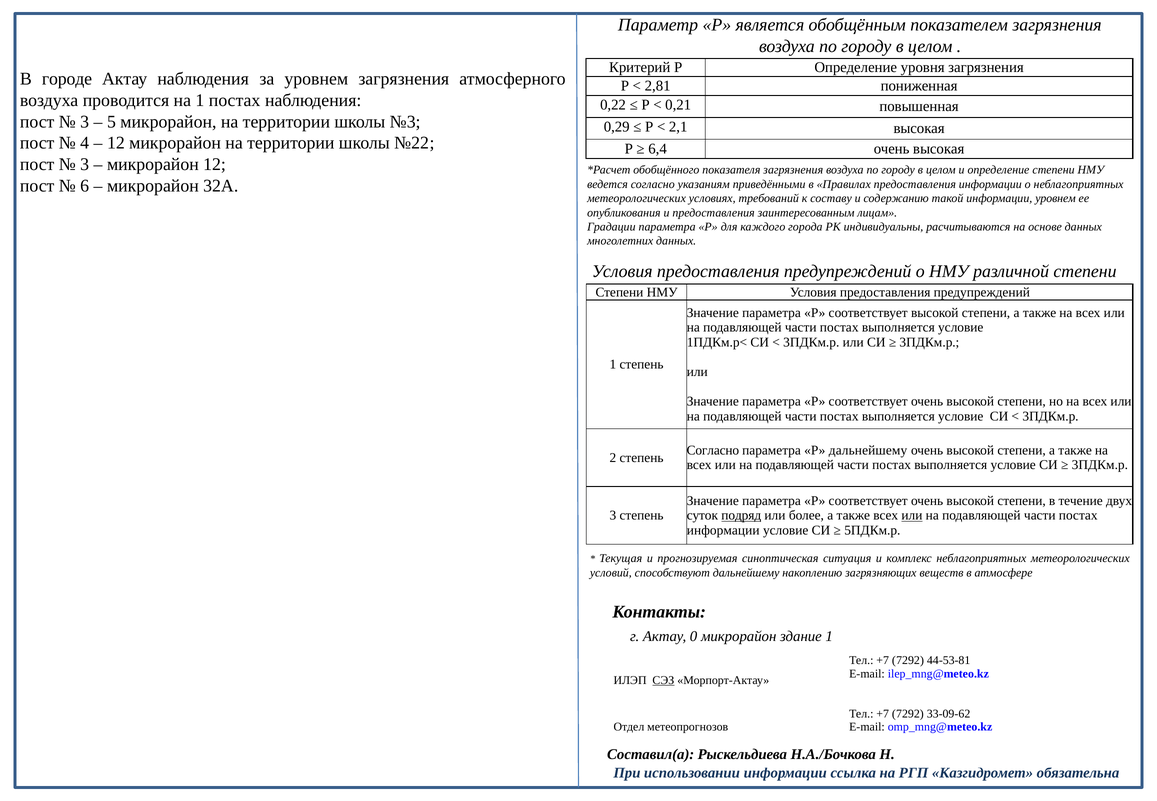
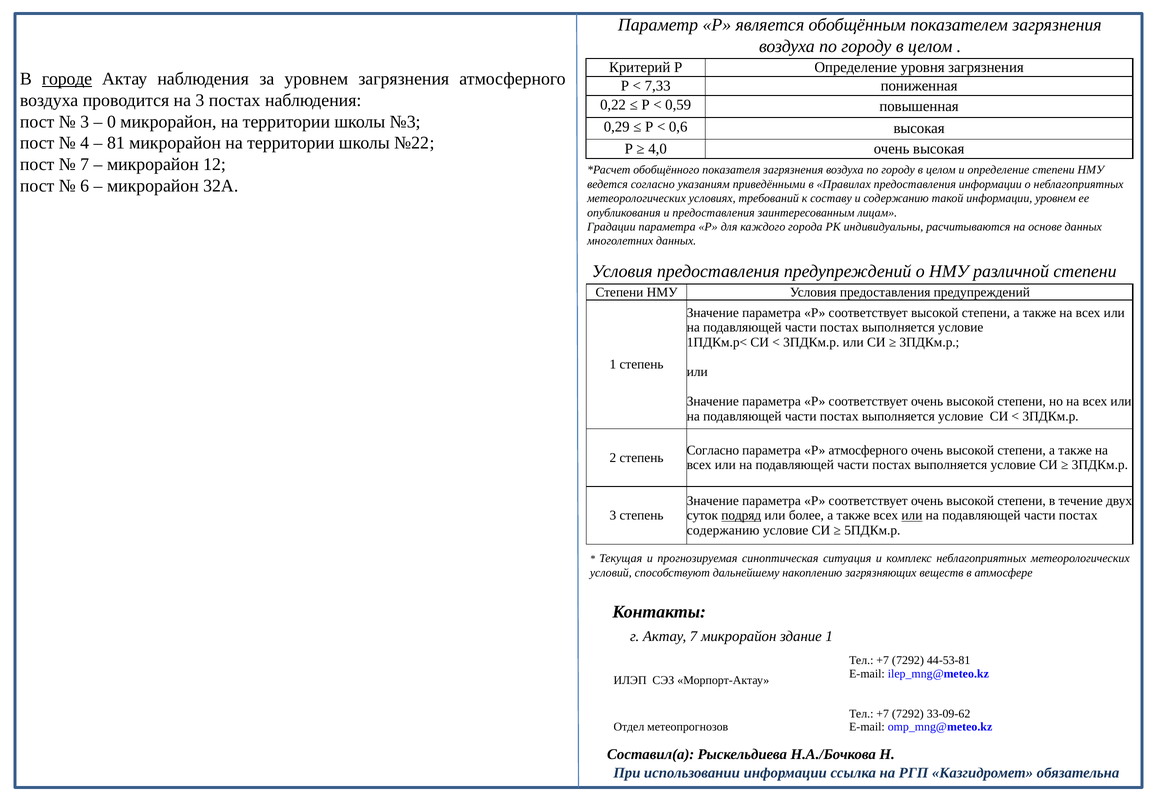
городе underline: none -> present
2,81: 2,81 -> 7,33
на 1: 1 -> 3
0,21: 0,21 -> 0,59
5: 5 -> 0
2,1: 2,1 -> 0,6
12 at (116, 143): 12 -> 81
6,4: 6,4 -> 4,0
3 at (85, 164): 3 -> 7
Р дальнейшему: дальнейшему -> атмосферного
информации at (723, 530): информации -> содержанию
Актау 0: 0 -> 7
СЭЗ underline: present -> none
